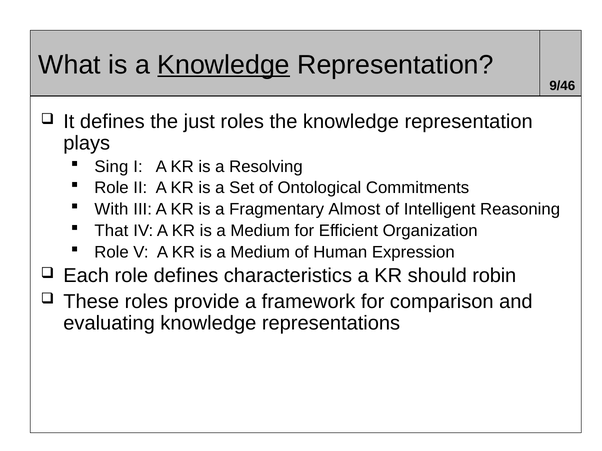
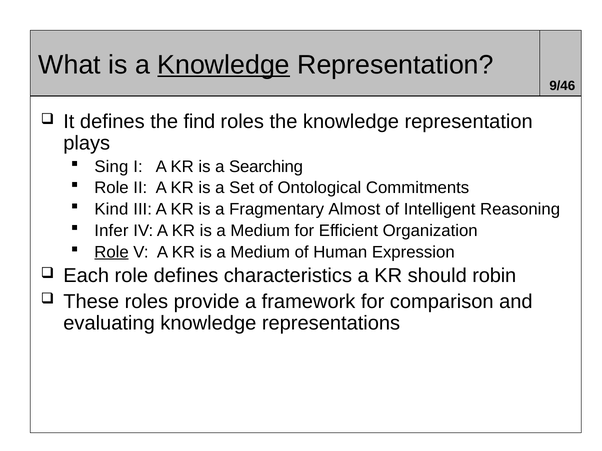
just: just -> find
Resolving: Resolving -> Searching
With: With -> Kind
That: That -> Infer
Role at (111, 252) underline: none -> present
